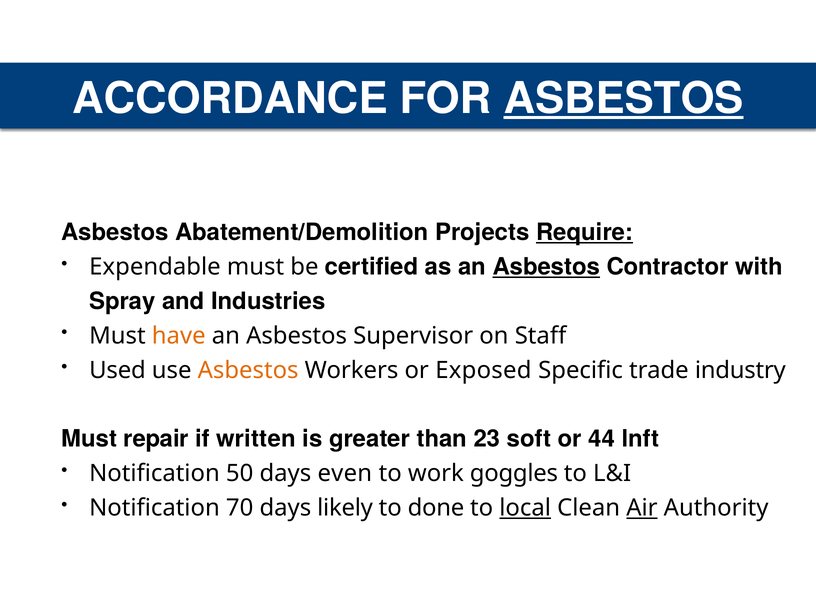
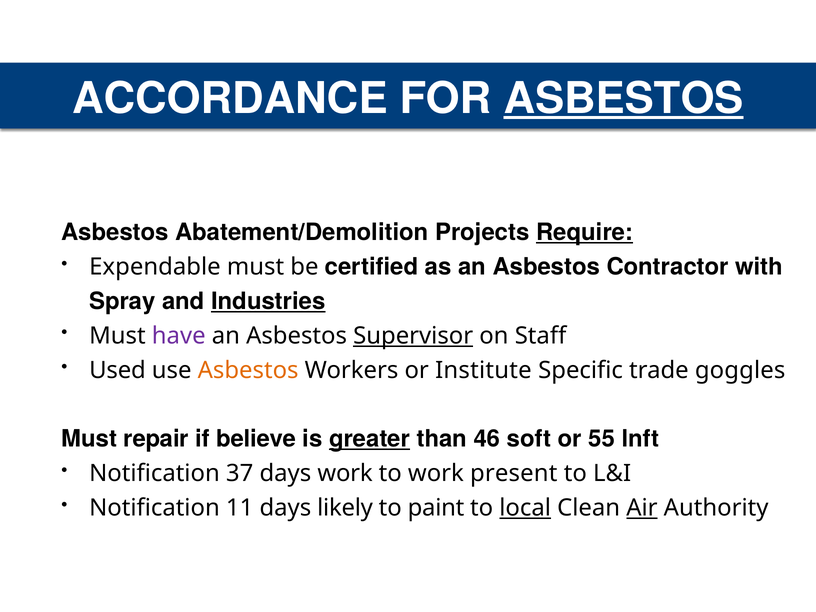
Asbestos at (546, 267) underline: present -> none
Industries underline: none -> present
have colour: orange -> purple
Supervisor underline: none -> present
Exposed: Exposed -> Institute
industry: industry -> goggles
written: written -> believe
greater underline: none -> present
23: 23 -> 46
44: 44 -> 55
50: 50 -> 37
days even: even -> work
goggles: goggles -> present
70: 70 -> 11
done: done -> paint
